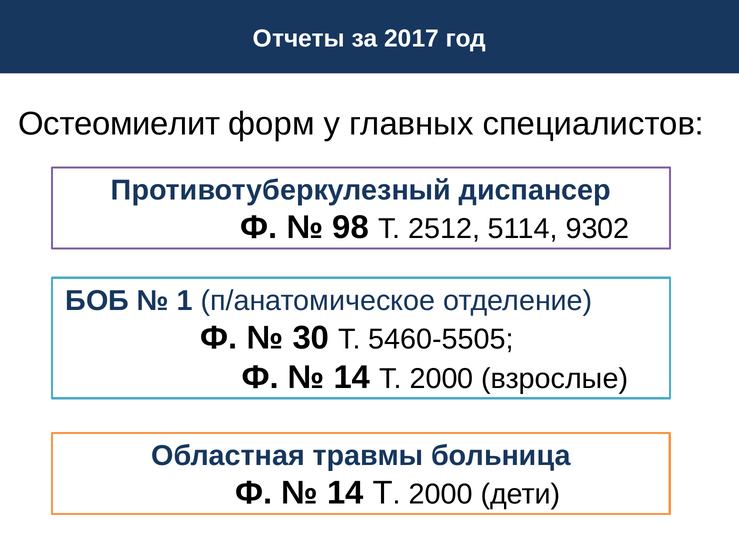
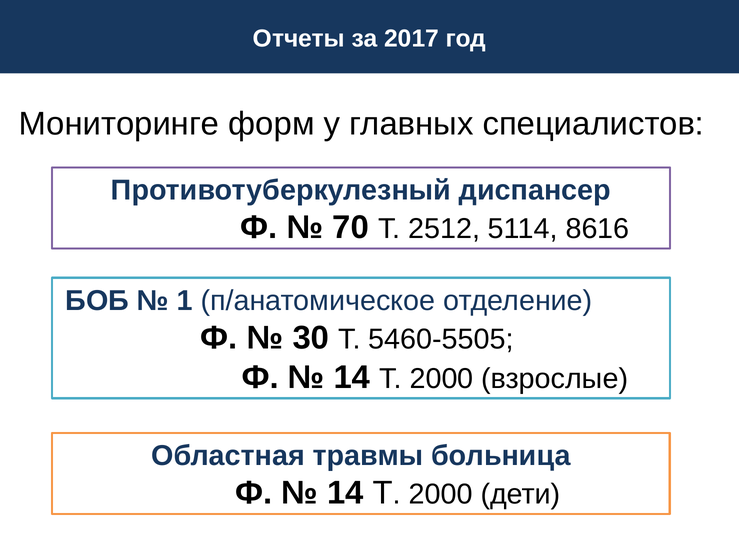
Остеомиелит: Остеомиелит -> Мониторинге
98: 98 -> 70
9302: 9302 -> 8616
